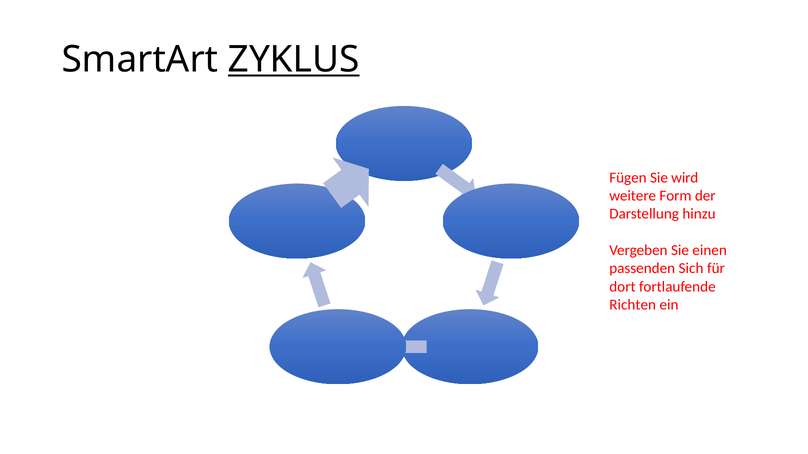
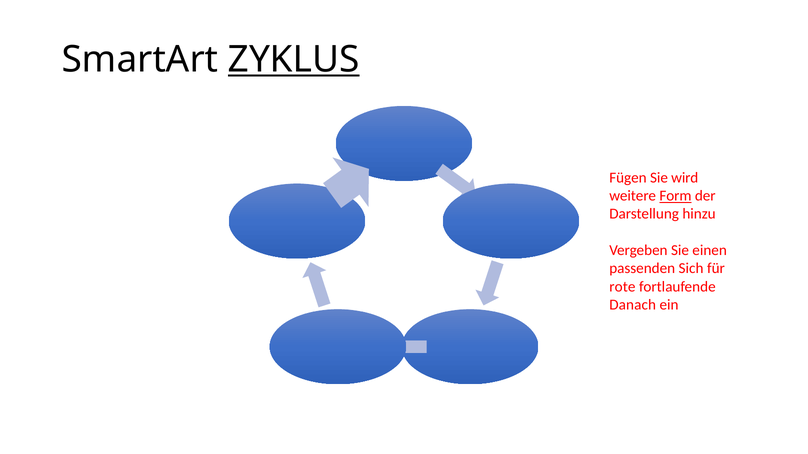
Form underline: none -> present
dort: dort -> rote
Richten: Richten -> Danach
